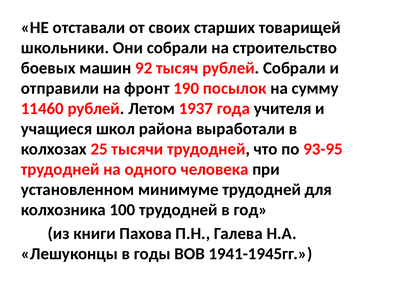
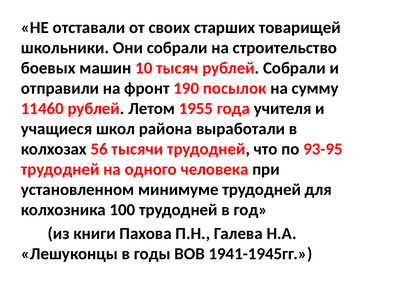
92: 92 -> 10
1937: 1937 -> 1955
25: 25 -> 56
